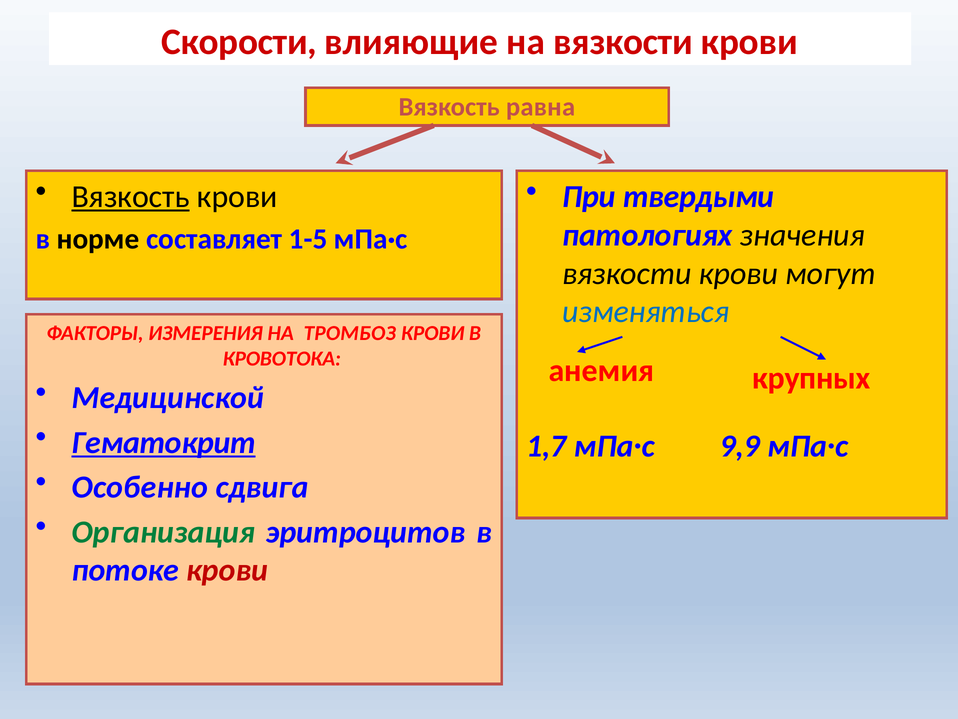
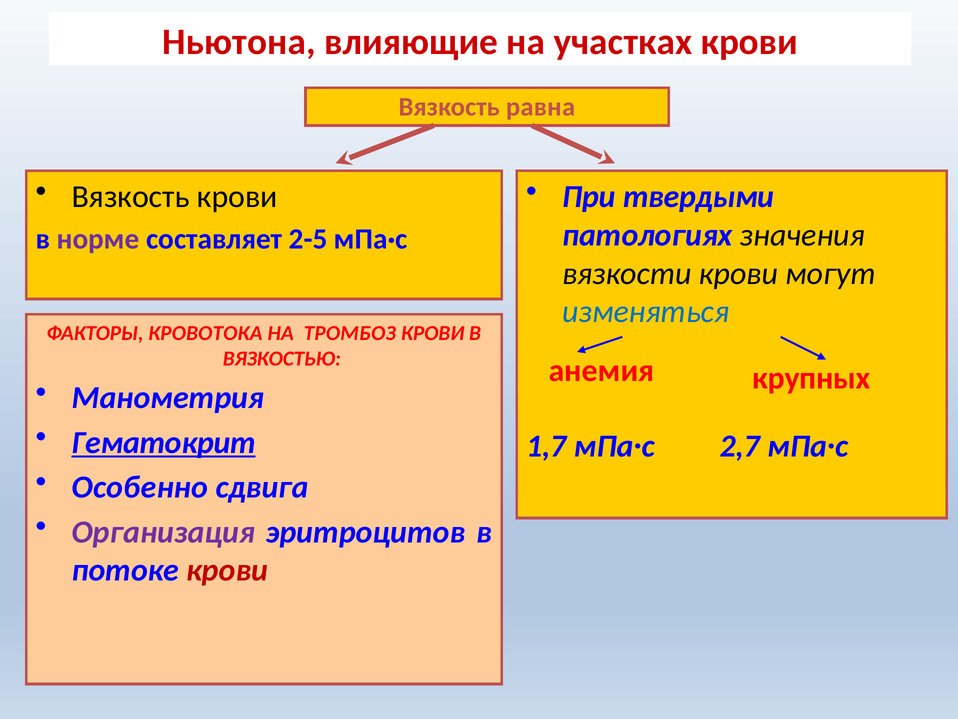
Скорости: Скорости -> Ньютона
на вязкости: вязкости -> участках
Вязкость at (131, 197) underline: present -> none
норме colour: black -> purple
1-5: 1-5 -> 2-5
ИЗМЕРЕНИЯ: ИЗМЕРЕНИЯ -> КРОВОТОКА
КРОВОТОКА: КРОВОТОКА -> ВЯЗКОСТЬЮ
Медицинской: Медицинской -> Манометрия
9,9: 9,9 -> 2,7
Организация colour: green -> purple
